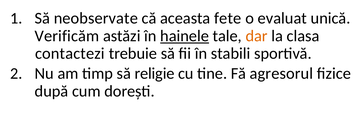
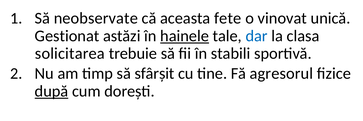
evaluat: evaluat -> vinovat
Verificăm: Verificăm -> Gestionat
dar colour: orange -> blue
contactezi: contactezi -> solicitarea
religie: religie -> sfârșit
după underline: none -> present
